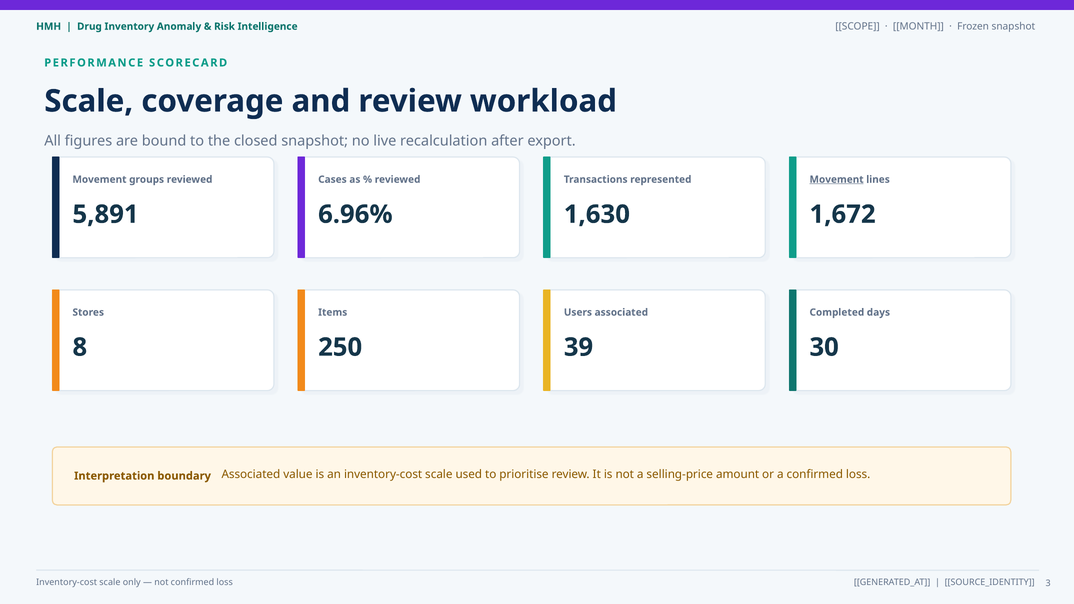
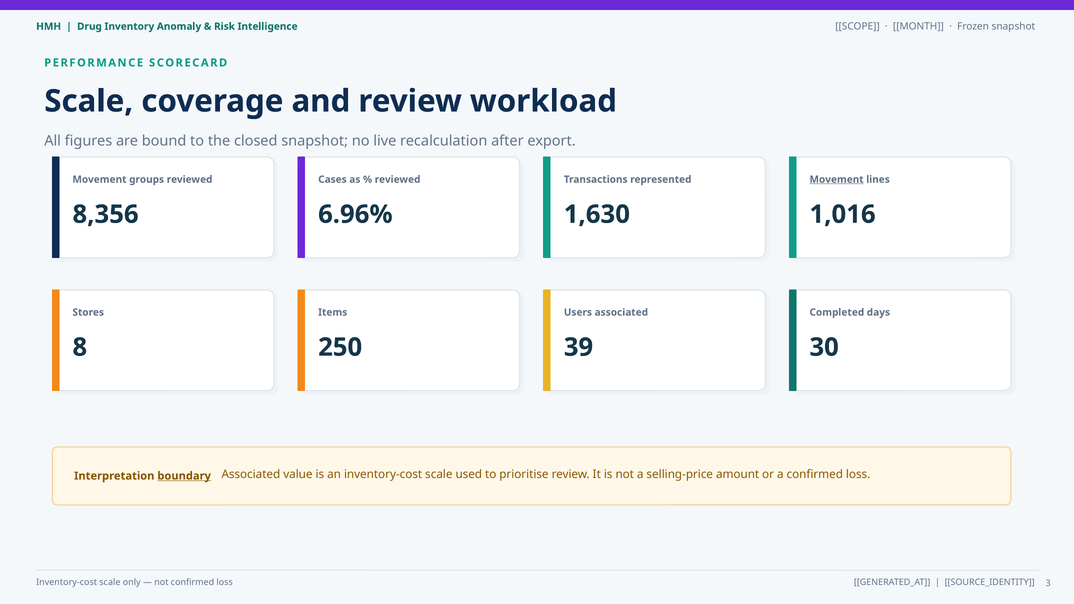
5,891: 5,891 -> 8,356
1,672: 1,672 -> 1,016
boundary underline: none -> present
